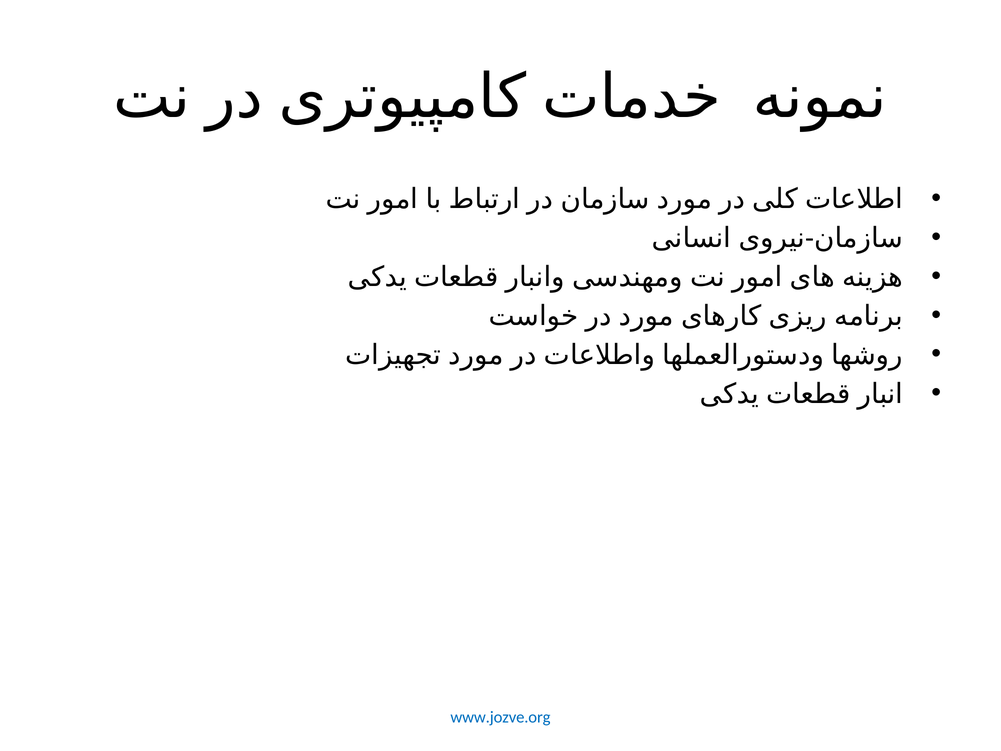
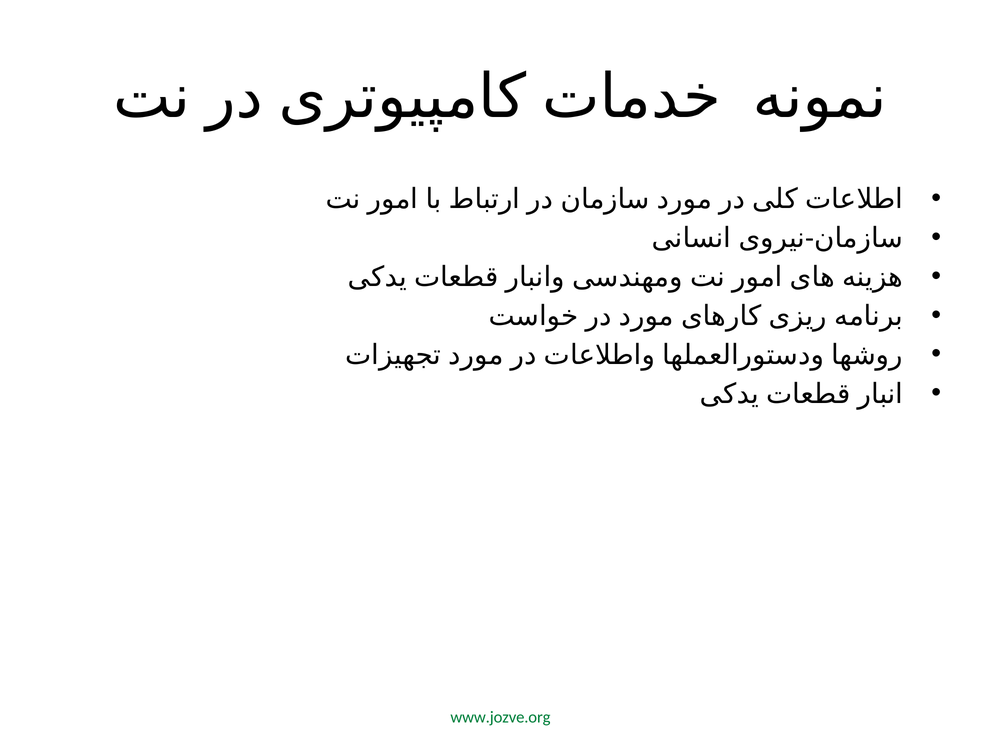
www.jozve.org colour: blue -> green
